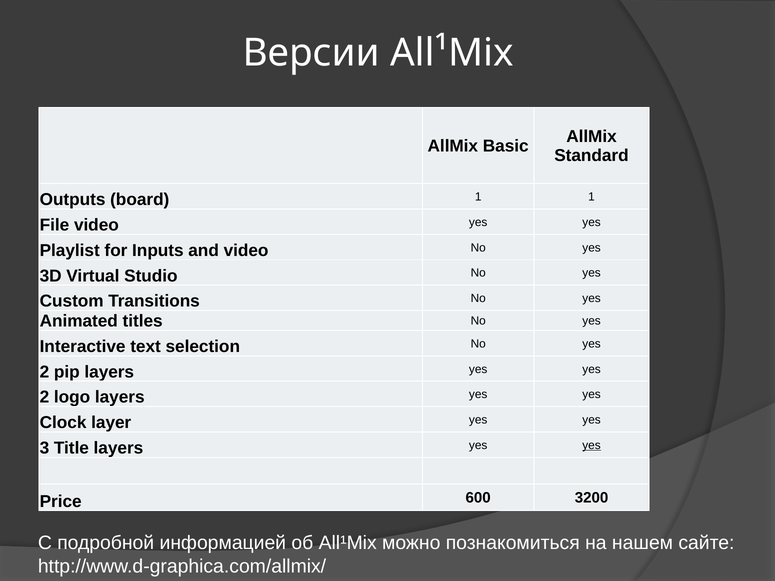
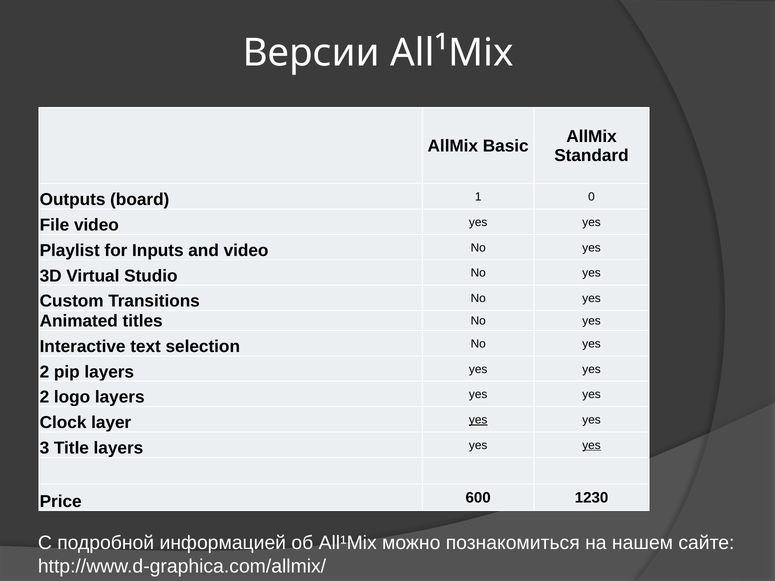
1 1: 1 -> 0
yes at (478, 420) underline: none -> present
3200: 3200 -> 1230
